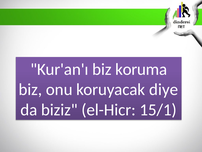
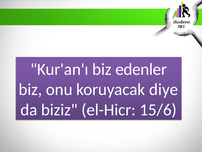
koruma: koruma -> edenler
15/1: 15/1 -> 15/6
